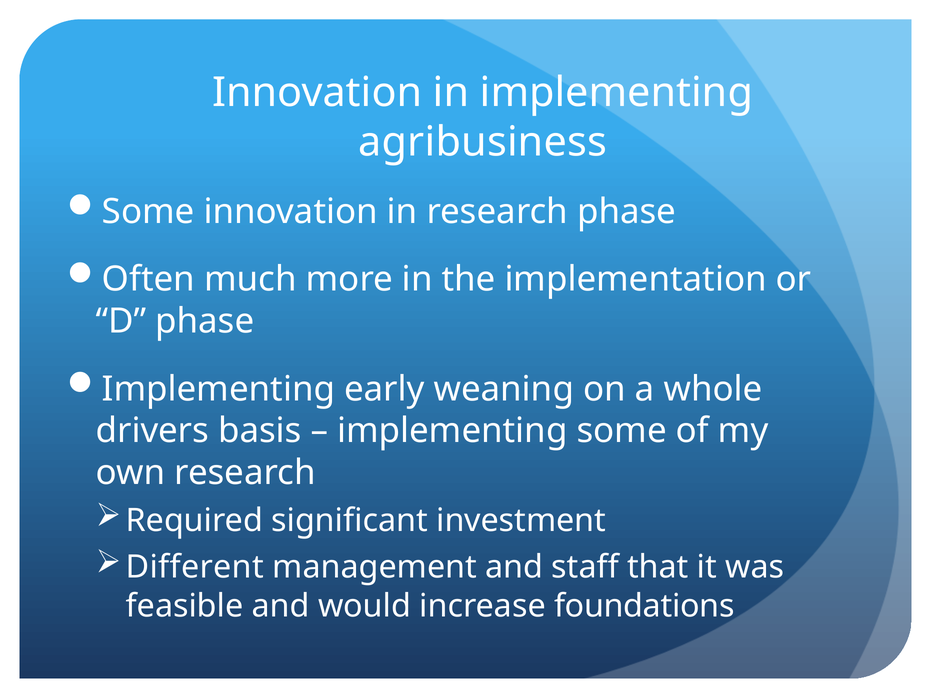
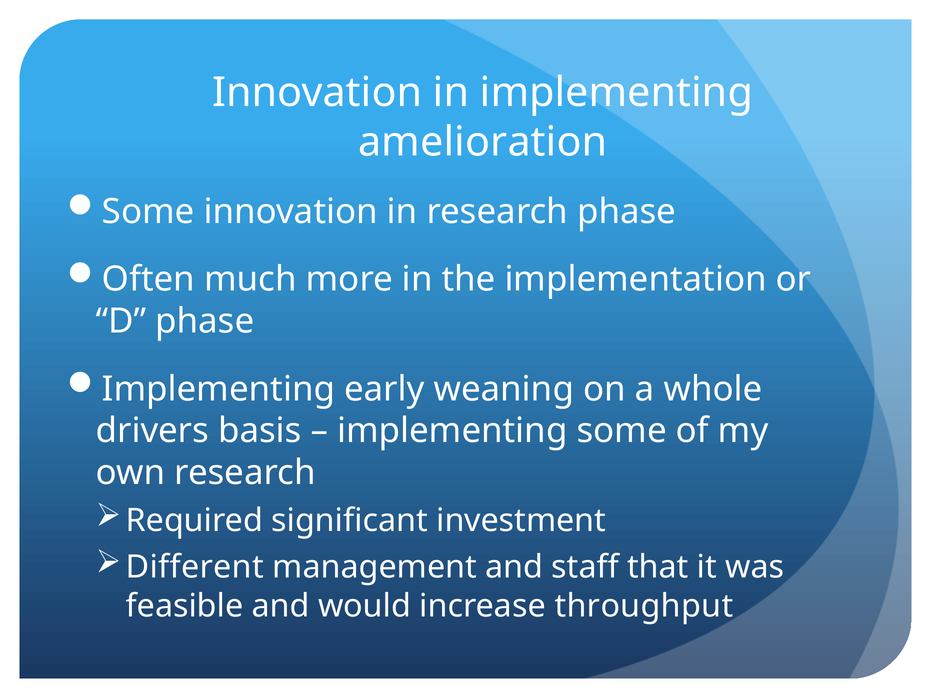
agribusiness: agribusiness -> amelioration
foundations: foundations -> throughput
